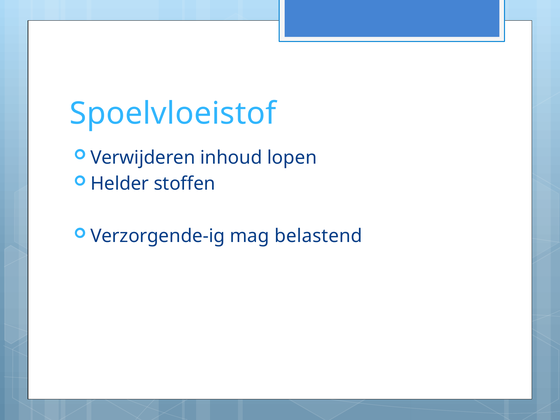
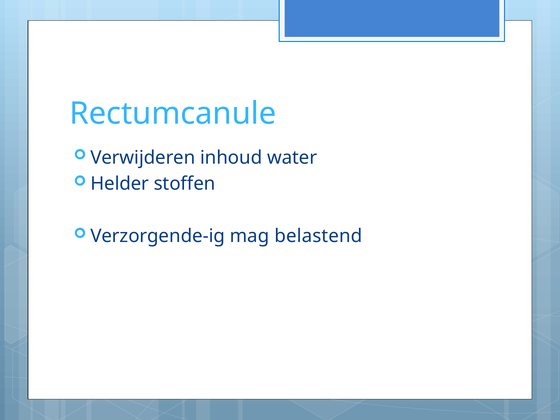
Spoelvloeistof: Spoelvloeistof -> Rectumcanule
lopen: lopen -> water
